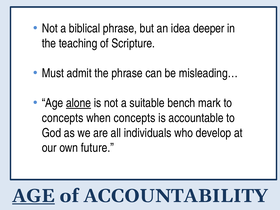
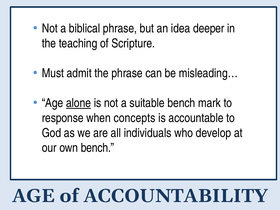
concepts at (63, 118): concepts -> response
own future: future -> bench
AGE at (33, 196) underline: present -> none
